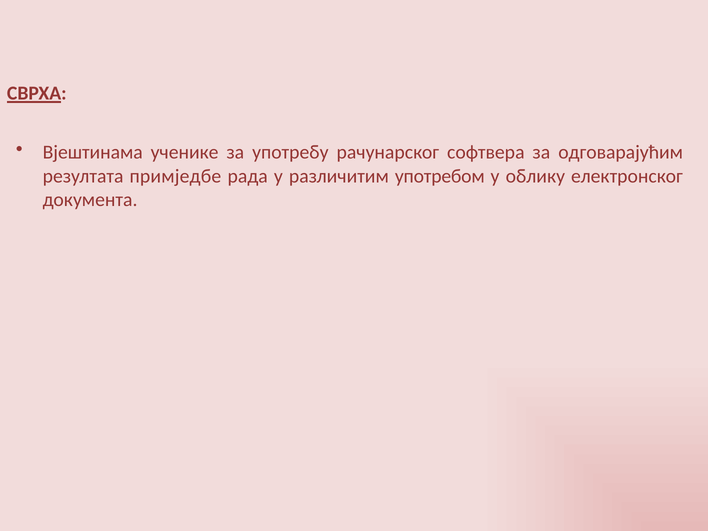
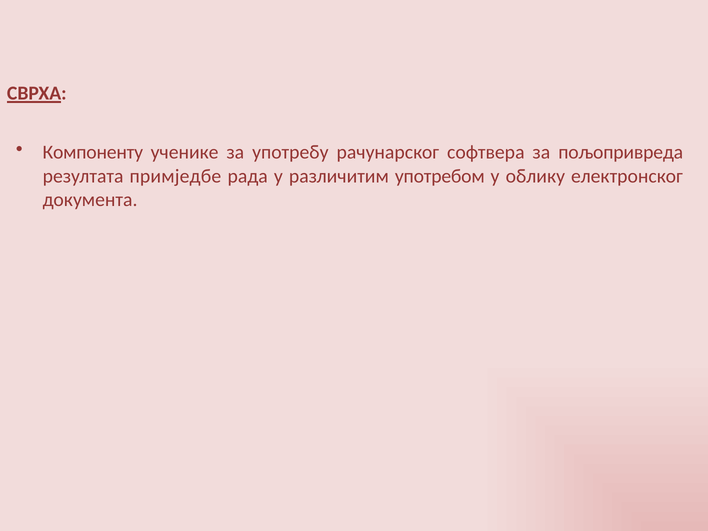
Вјештинама: Вјештинама -> Компоненту
одговарајућим: одговарајућим -> пољопривреда
